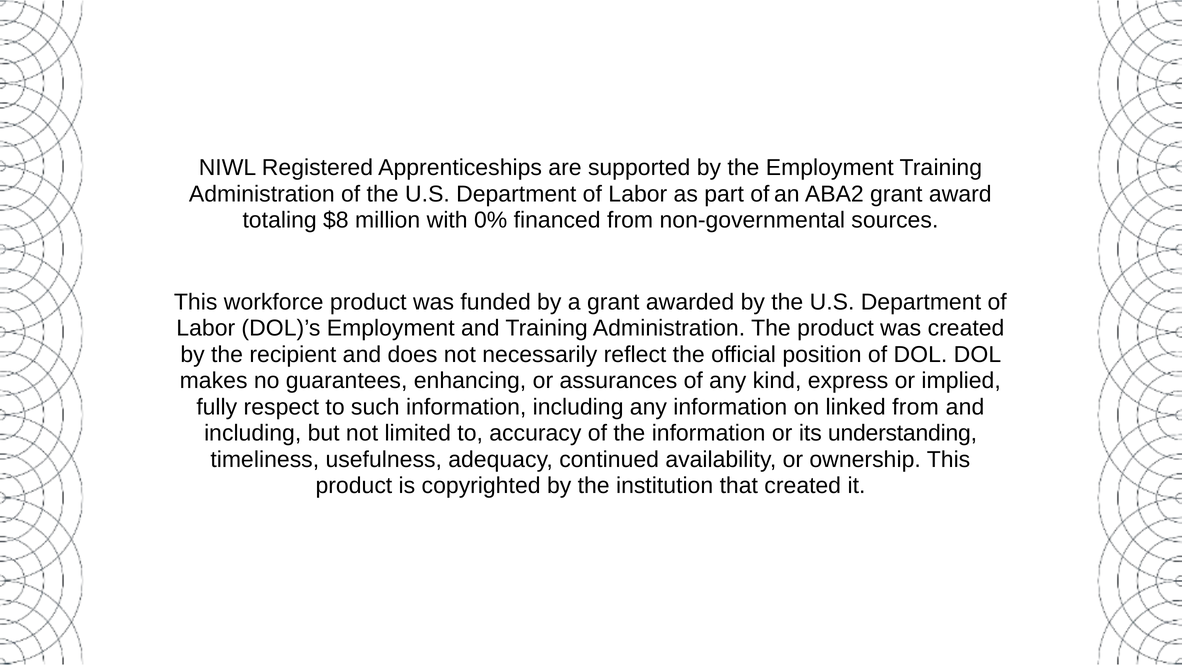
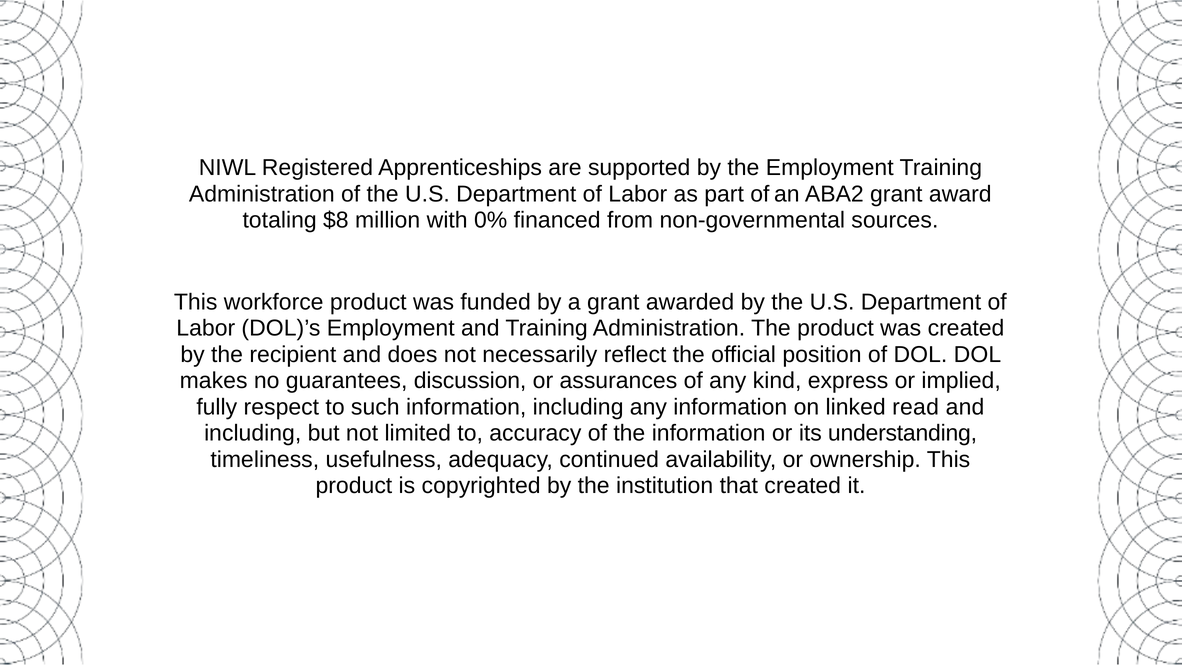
enhancing: enhancing -> discussion
linked from: from -> read
